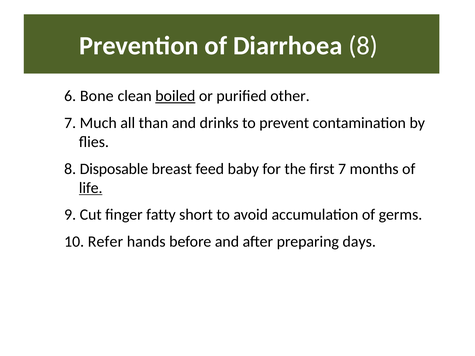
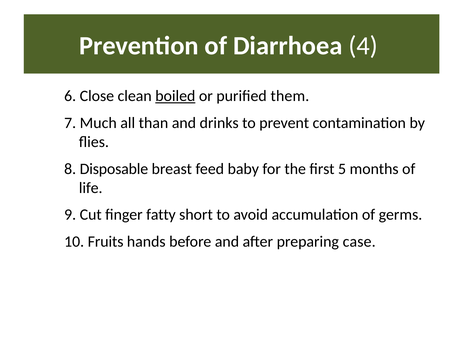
Diarrhoea 8: 8 -> 4
Bone: Bone -> Close
other: other -> them
first 7: 7 -> 5
life underline: present -> none
Refer: Refer -> Fruits
days: days -> case
